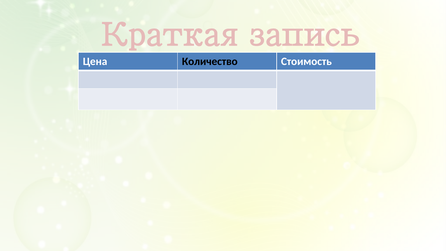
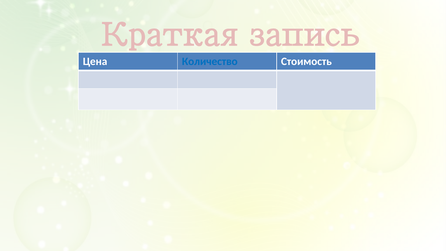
Количество colour: black -> blue
